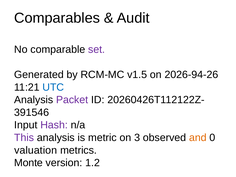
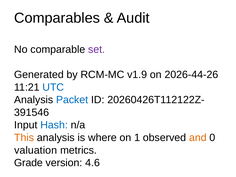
v1.5: v1.5 -> v1.9
2026-94-26: 2026-94-26 -> 2026-44-26
Packet colour: purple -> blue
Hash colour: purple -> blue
This colour: purple -> orange
metric: metric -> where
3: 3 -> 1
Monte: Monte -> Grade
1.2: 1.2 -> 4.6
